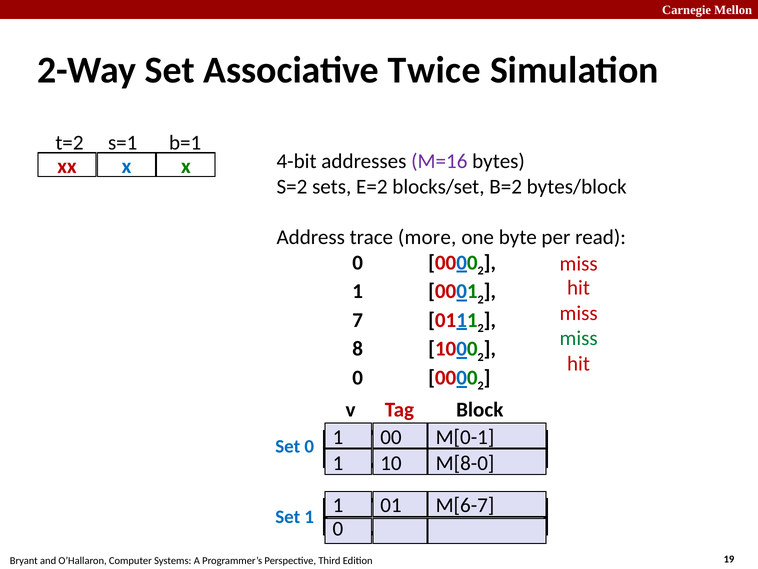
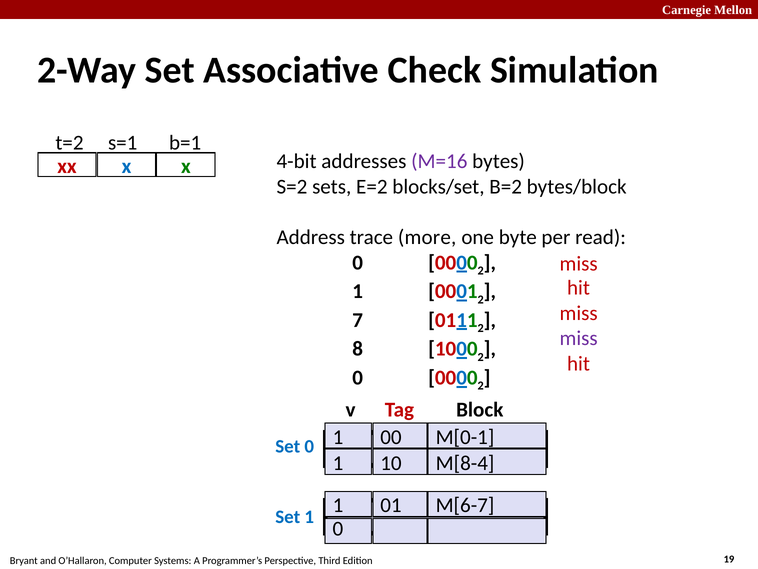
Twice: Twice -> Check
miss at (579, 338) colour: green -> purple
M[8-0: M[8-0 -> M[8-4
